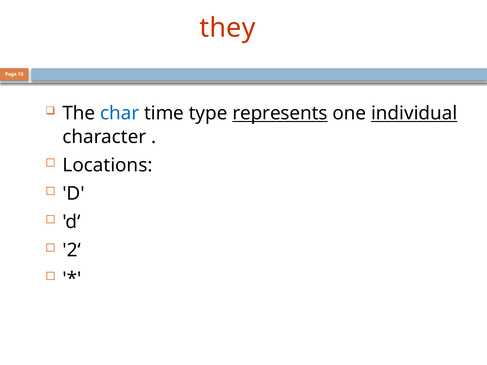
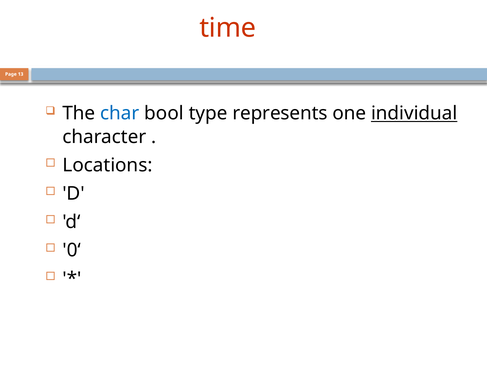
they: they -> time
time: time -> bool
represents underline: present -> none
2‘: 2‘ -> 0‘
